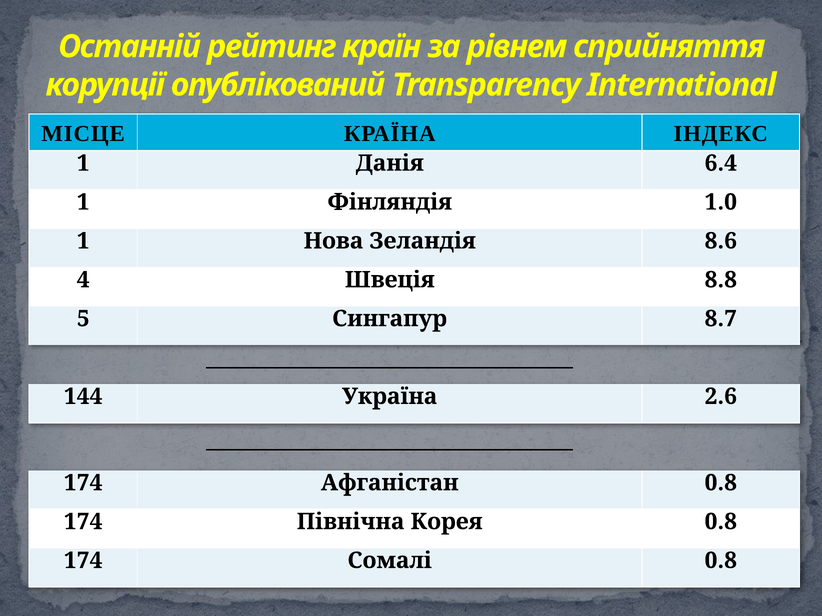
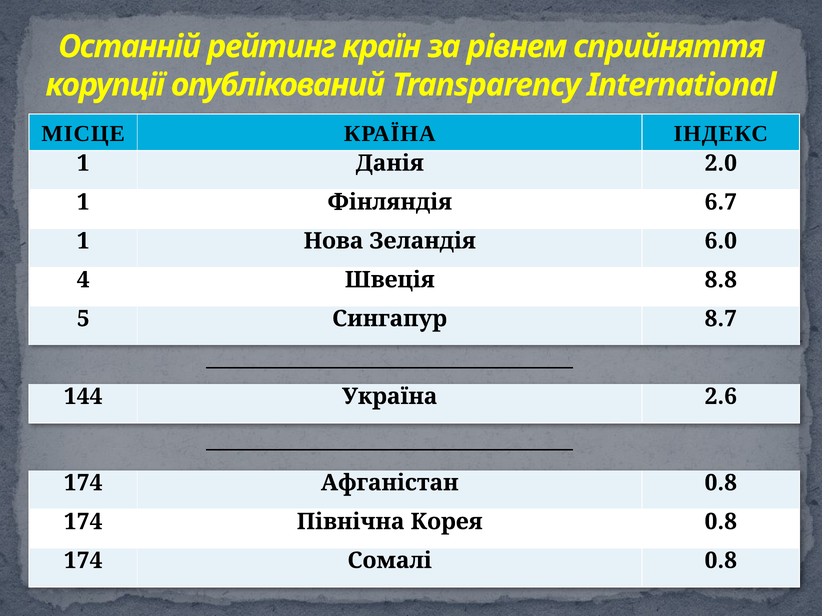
6.4: 6.4 -> 2.0
1.0: 1.0 -> 6.7
8.6: 8.6 -> 6.0
